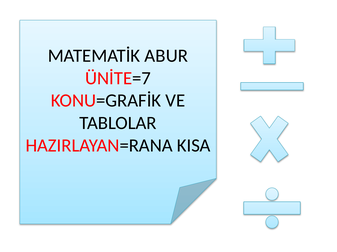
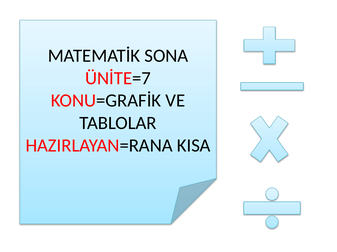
ABUR: ABUR -> SONA
